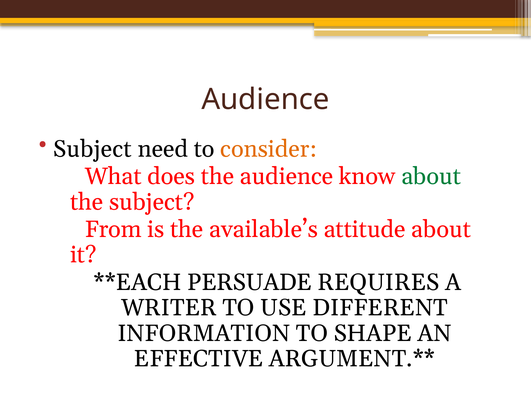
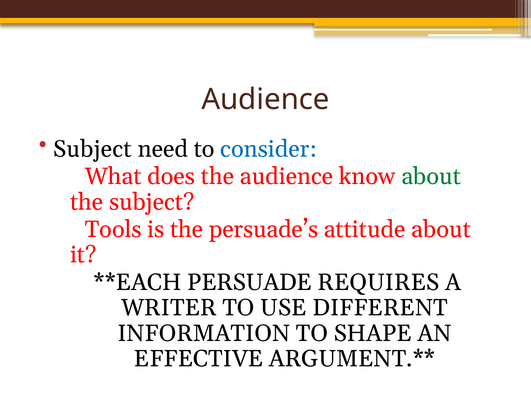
consider colour: orange -> blue
From: From -> Tools
available’s: available’s -> persuade’s
